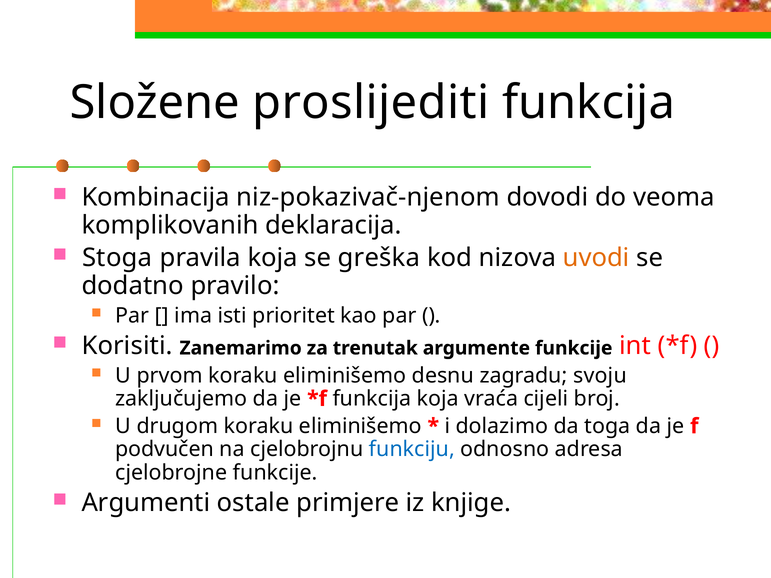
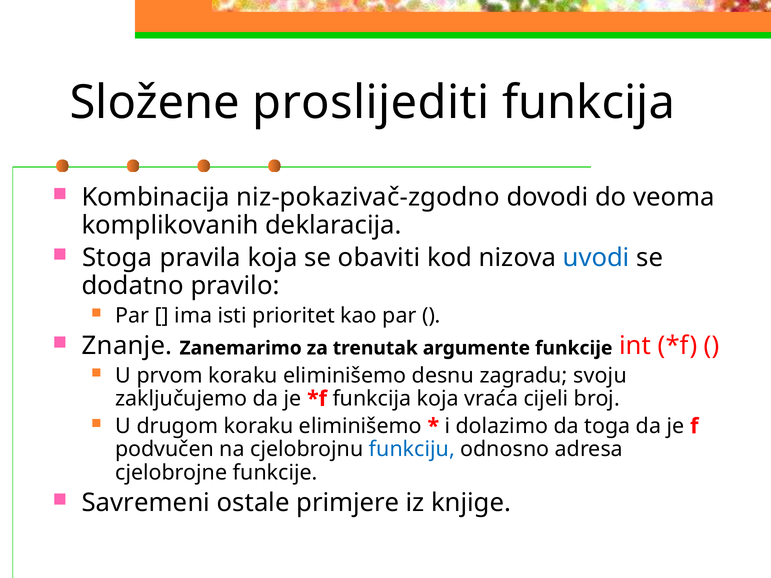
niz-pokazivač-njenom: niz-pokazivač-njenom -> niz-pokazivač-zgodno
greška: greška -> obaviti
uvodi colour: orange -> blue
Korisiti: Korisiti -> Znanje
Argumenti: Argumenti -> Savremeni
